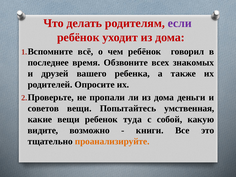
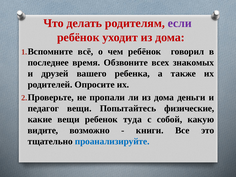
советов: советов -> педагог
умственная: умственная -> физические
проанализируйте colour: orange -> blue
